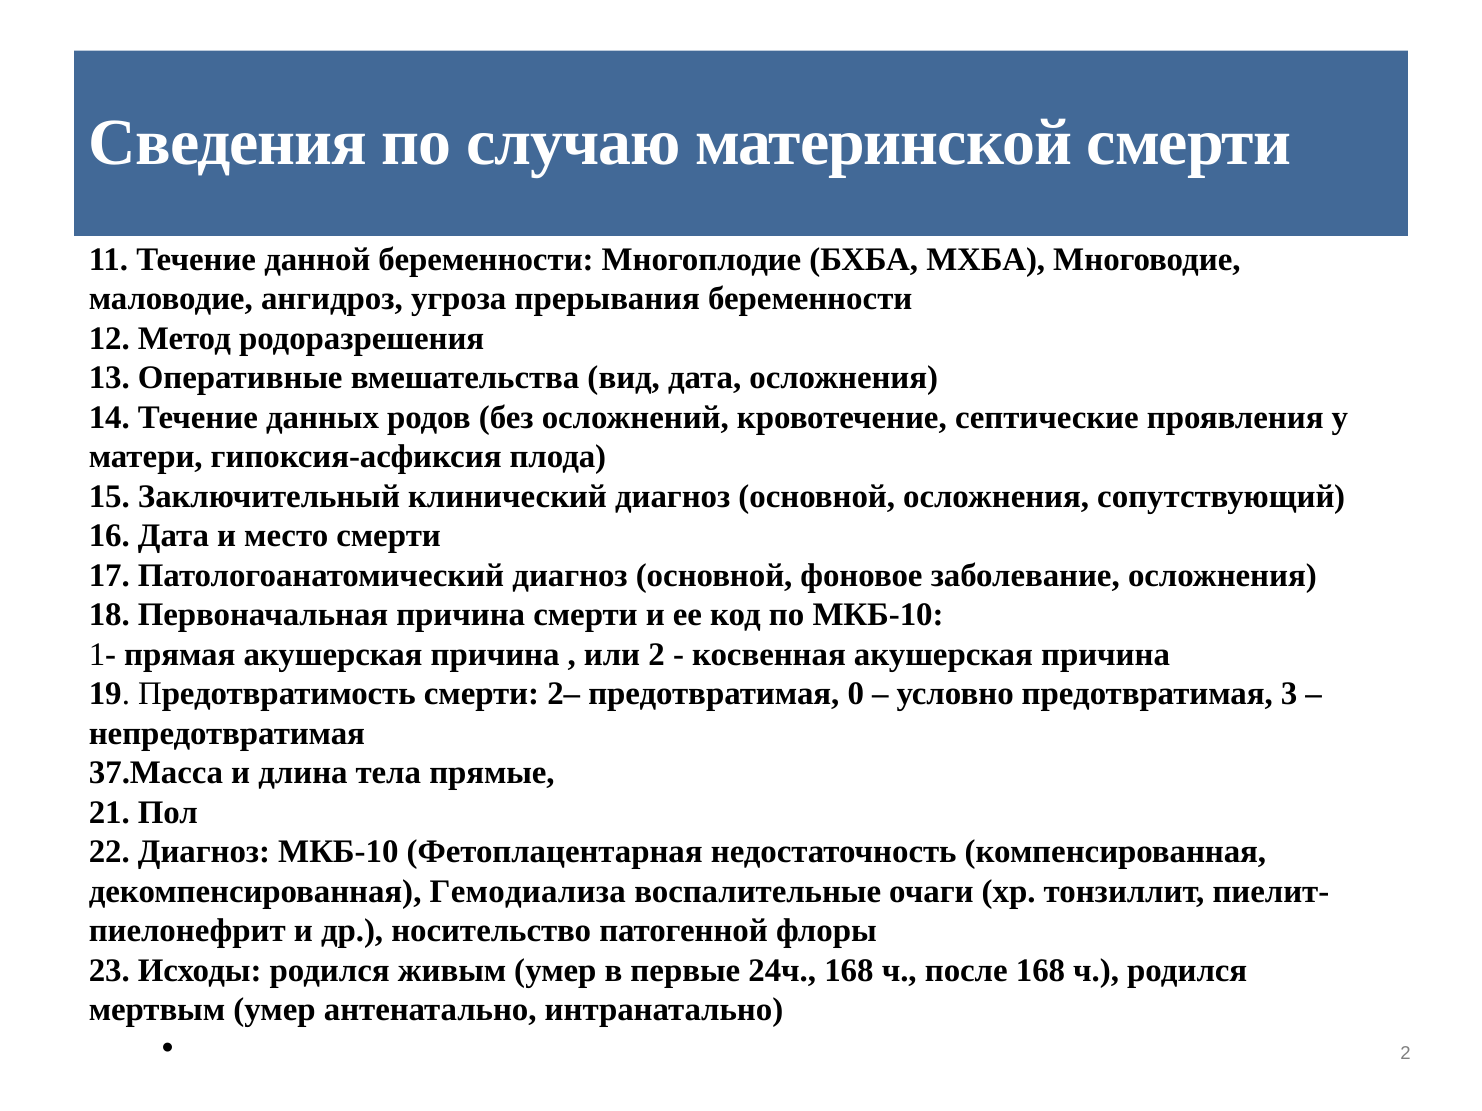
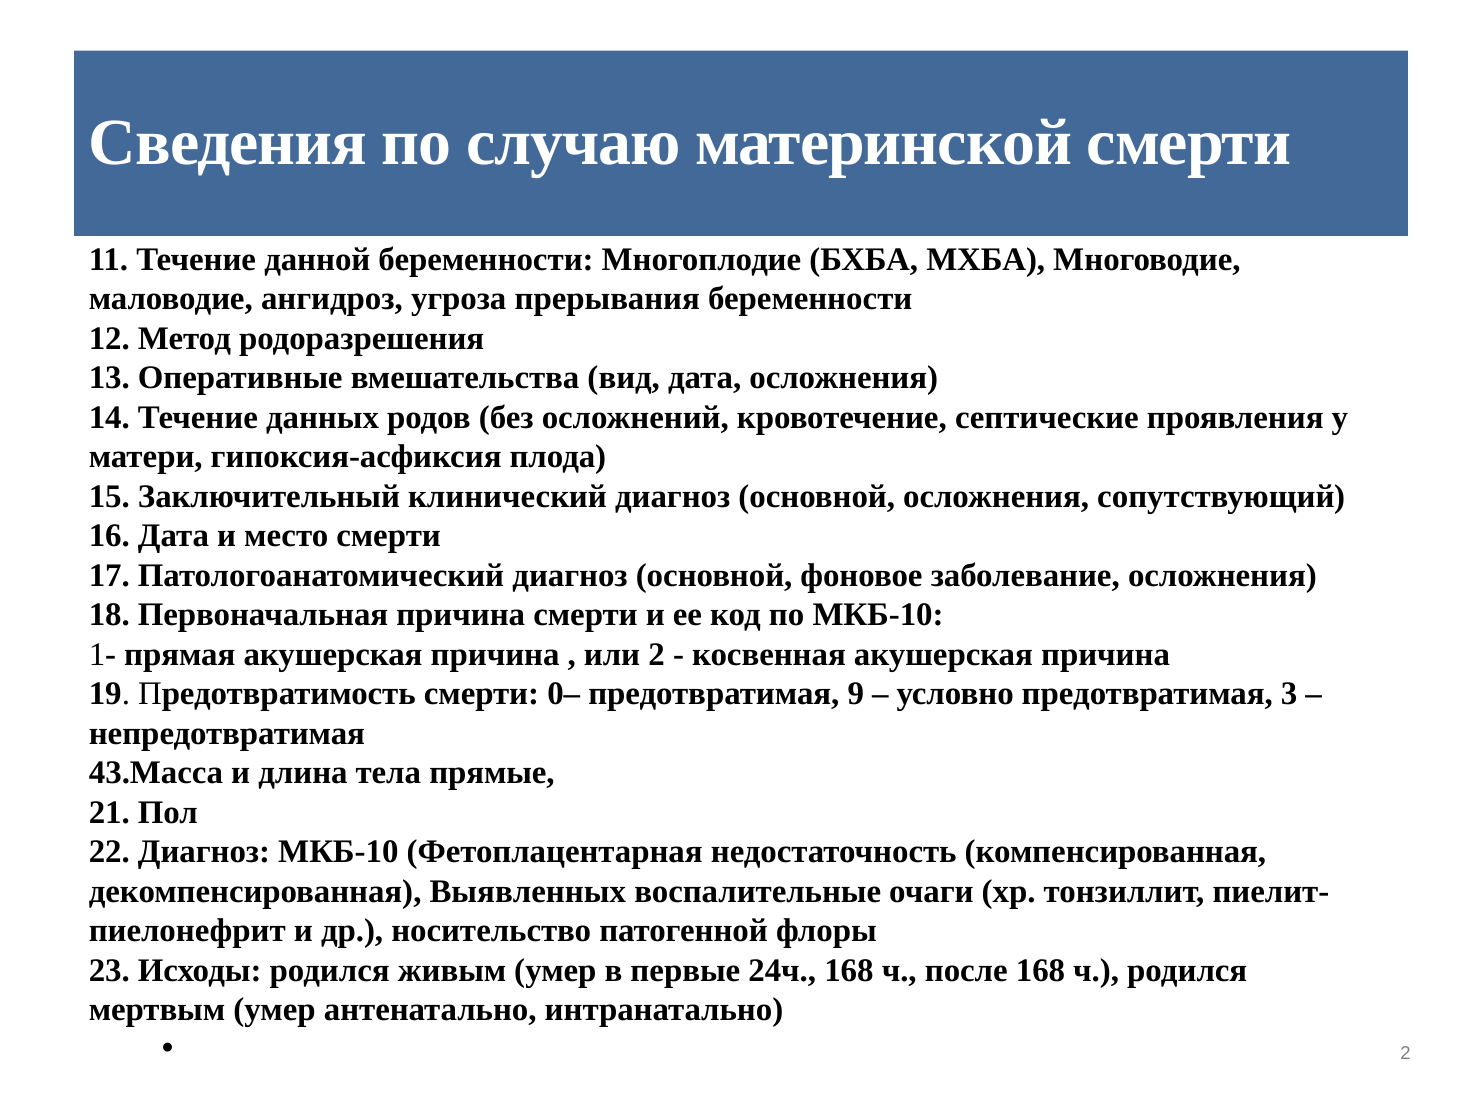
2–: 2– -> 0–
0: 0 -> 9
37.Масса: 37.Масса -> 43.Масса
Гемодиализа: Гемодиализа -> Выявленных
